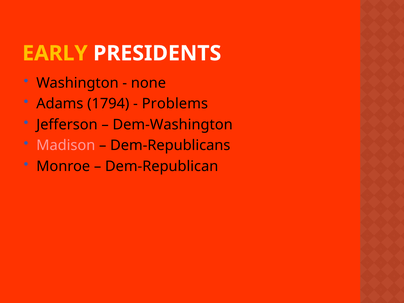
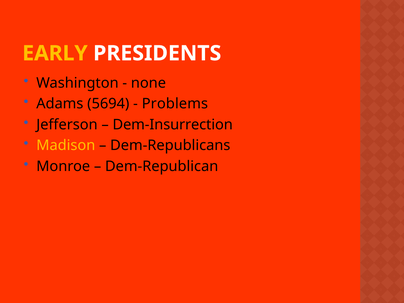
1794: 1794 -> 5694
Dem-Washington: Dem-Washington -> Dem-Insurrection
Madison colour: pink -> yellow
